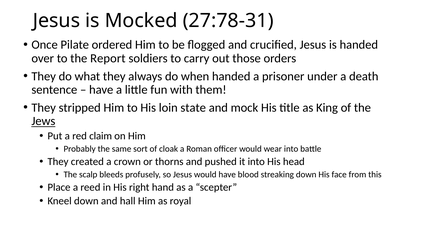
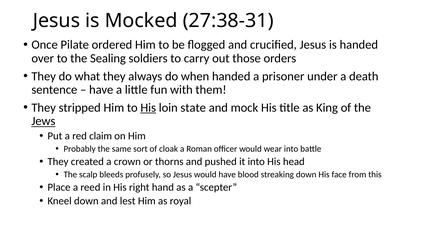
27:78-31: 27:78-31 -> 27:38-31
Report: Report -> Sealing
His at (148, 108) underline: none -> present
hall: hall -> lest
